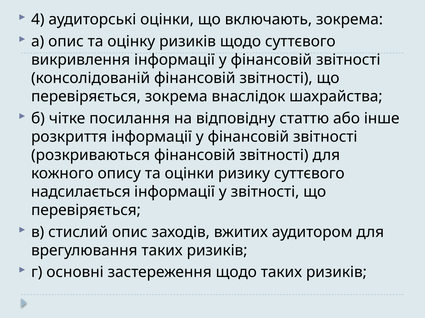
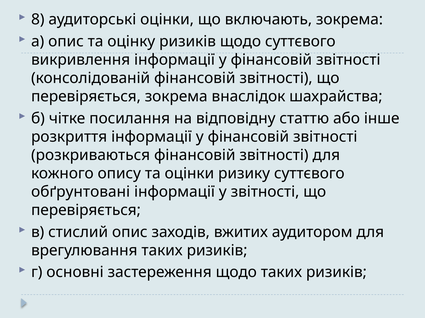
4: 4 -> 8
надсилається: надсилається -> обґрунтовані
